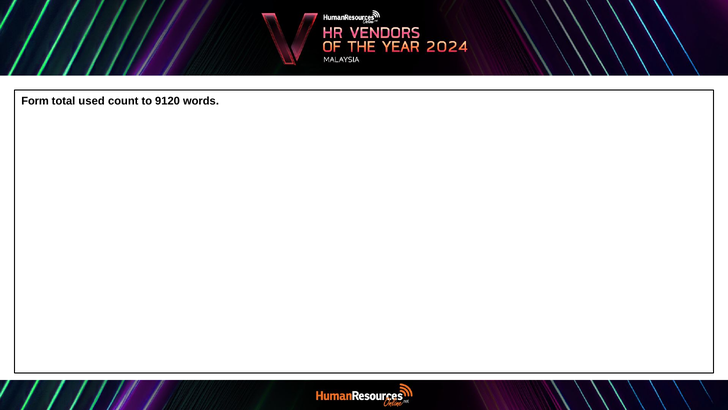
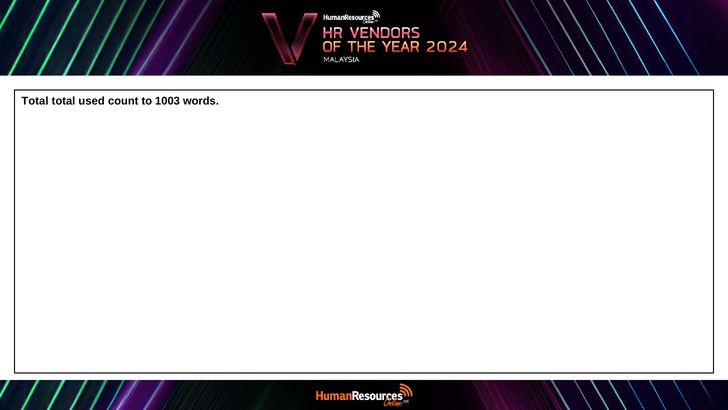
Form at (35, 101): Form -> Total
9120: 9120 -> 1003
